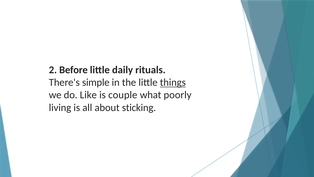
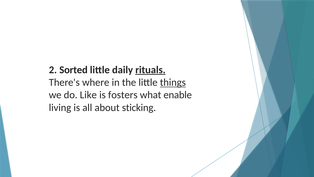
Before: Before -> Sorted
rituals underline: none -> present
simple: simple -> where
couple: couple -> fosters
poorly: poorly -> enable
